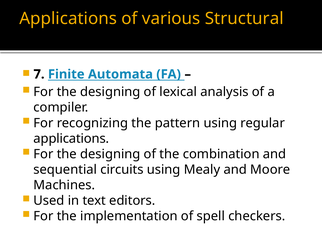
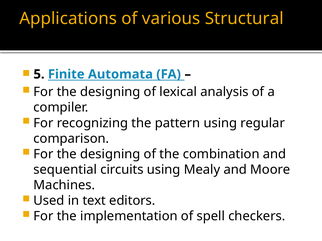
7: 7 -> 5
applications at (71, 139): applications -> comparison
